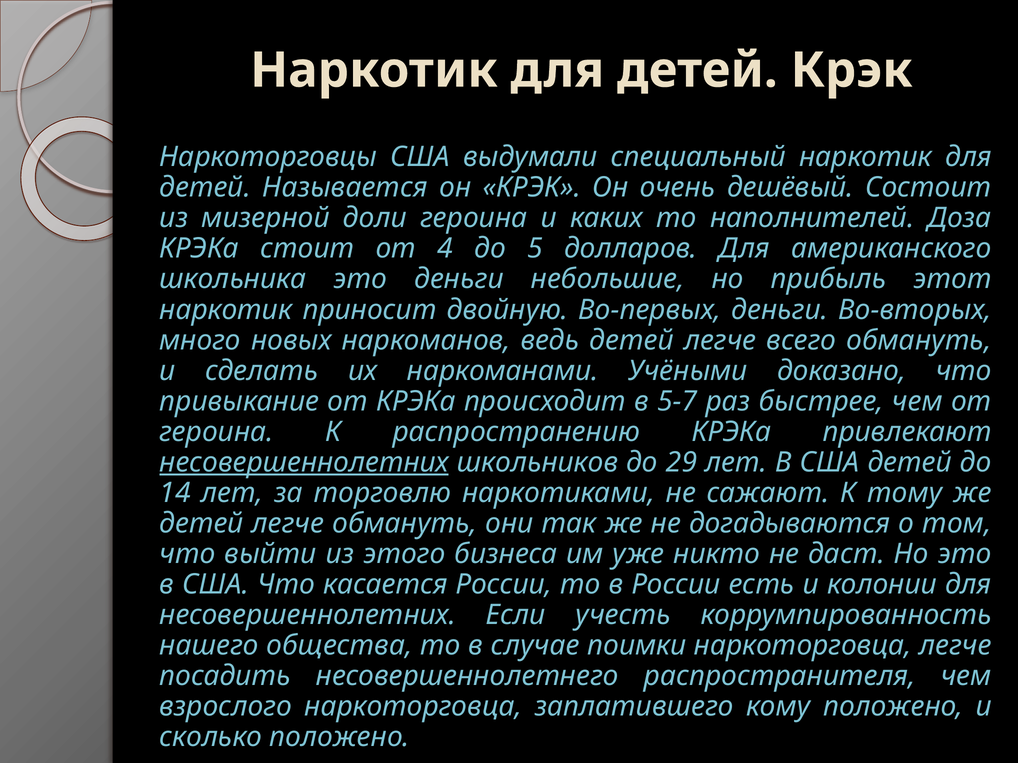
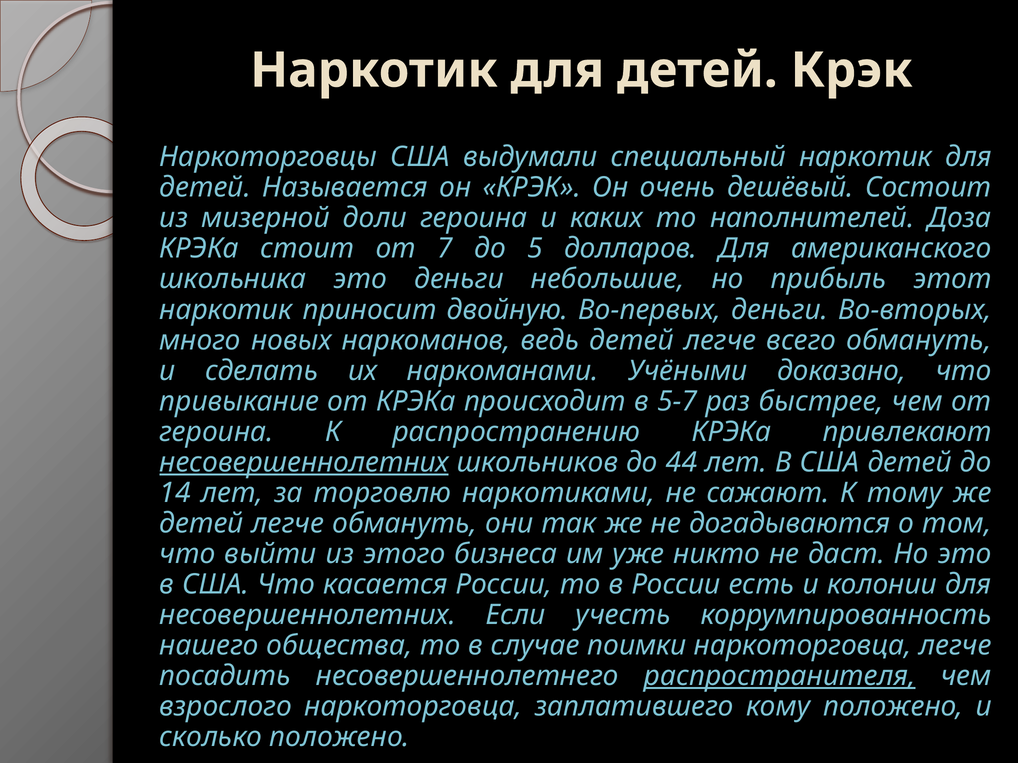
4: 4 -> 7
29: 29 -> 44
распространителя underline: none -> present
